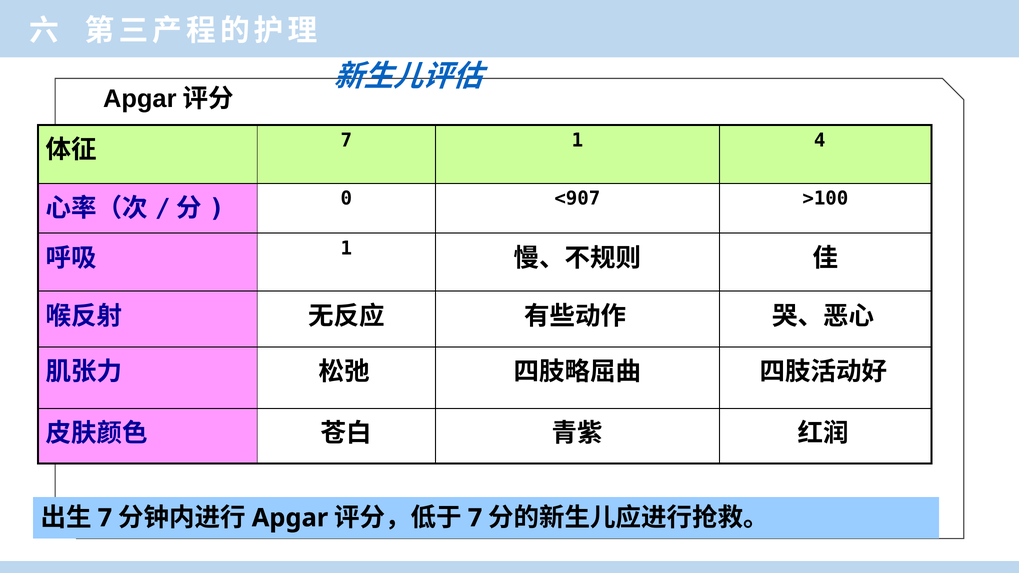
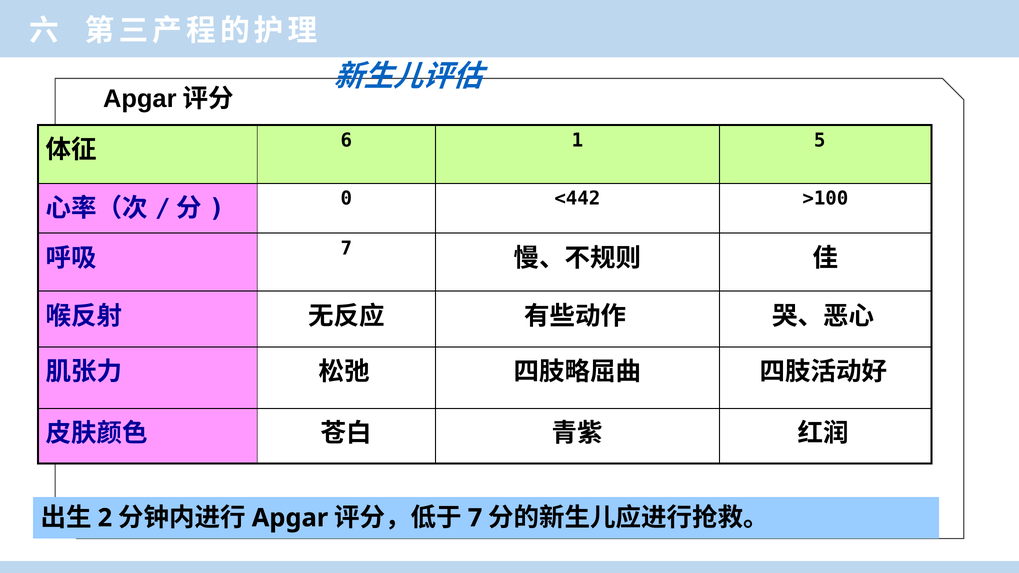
7 at (346, 140): 7 -> 6
4: 4 -> 5
<907: <907 -> <442
1 at (346, 248): 1 -> 7
7 at (105, 518): 7 -> 2
